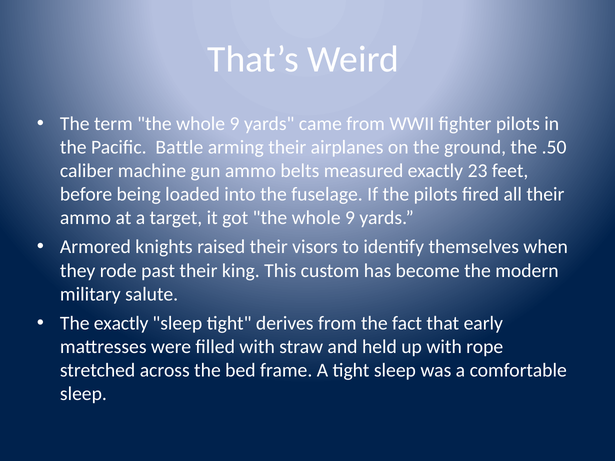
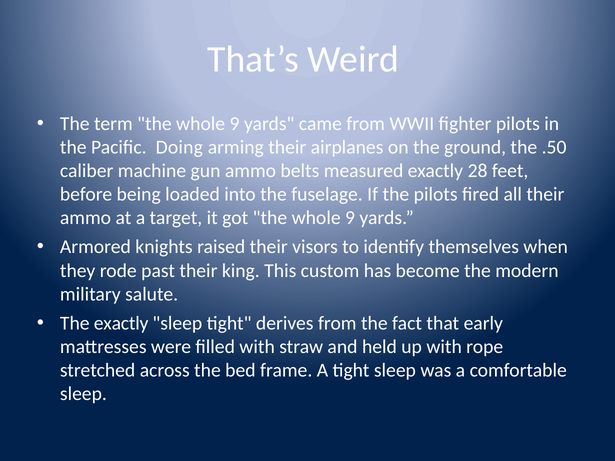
Battle: Battle -> Doing
23: 23 -> 28
